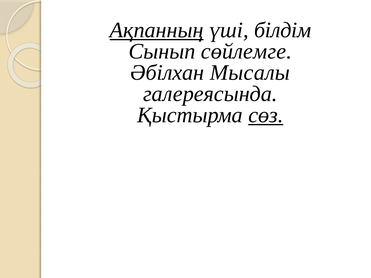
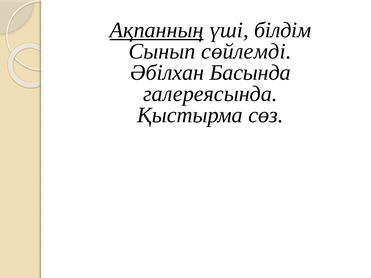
сөйлемге: сөйлемге -> сөйлемді
Мысалы: Мысалы -> Басында
сөз underline: present -> none
